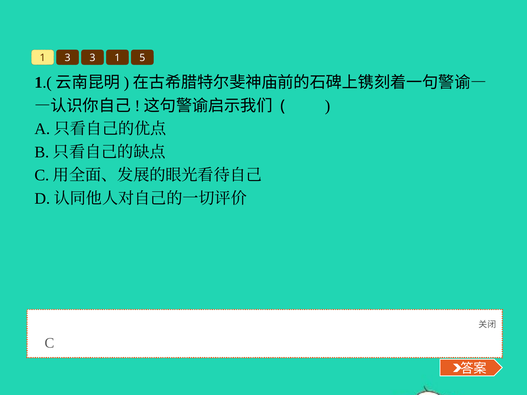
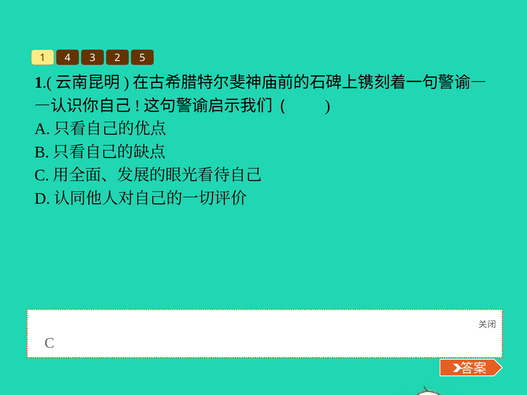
1 3: 3 -> 4
3 1: 1 -> 2
